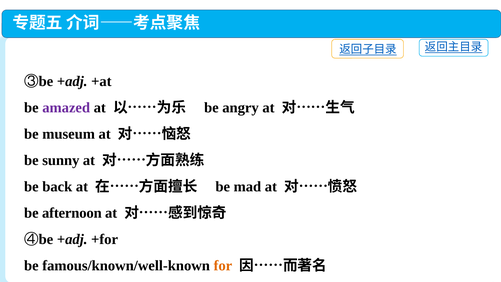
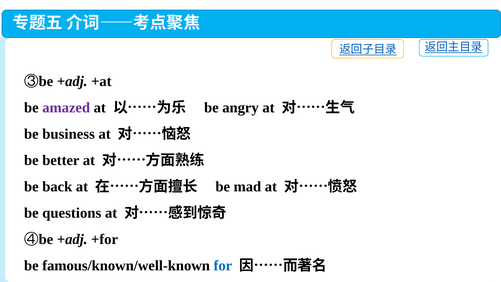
museum: museum -> business
sunny: sunny -> better
afternoon: afternoon -> questions
for colour: orange -> blue
